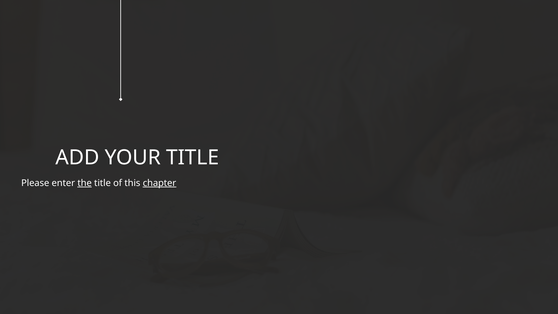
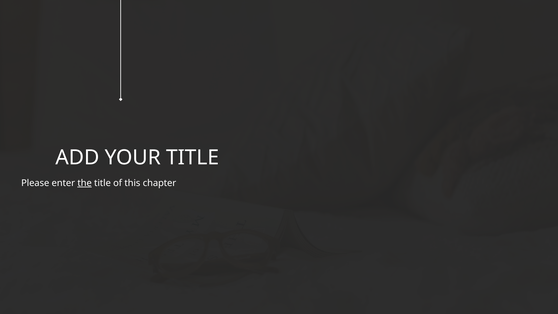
chapter underline: present -> none
